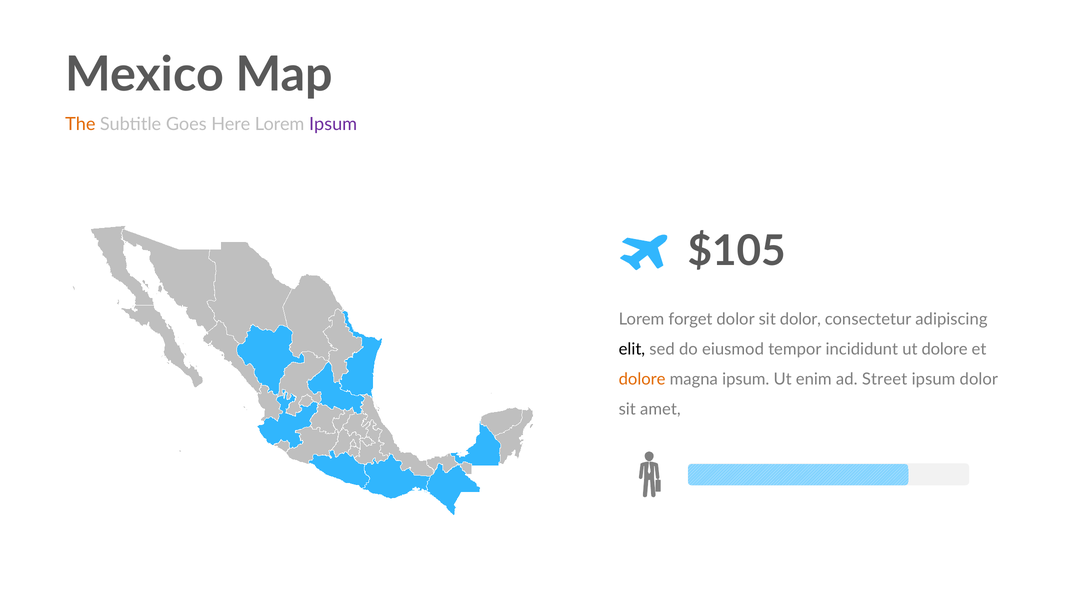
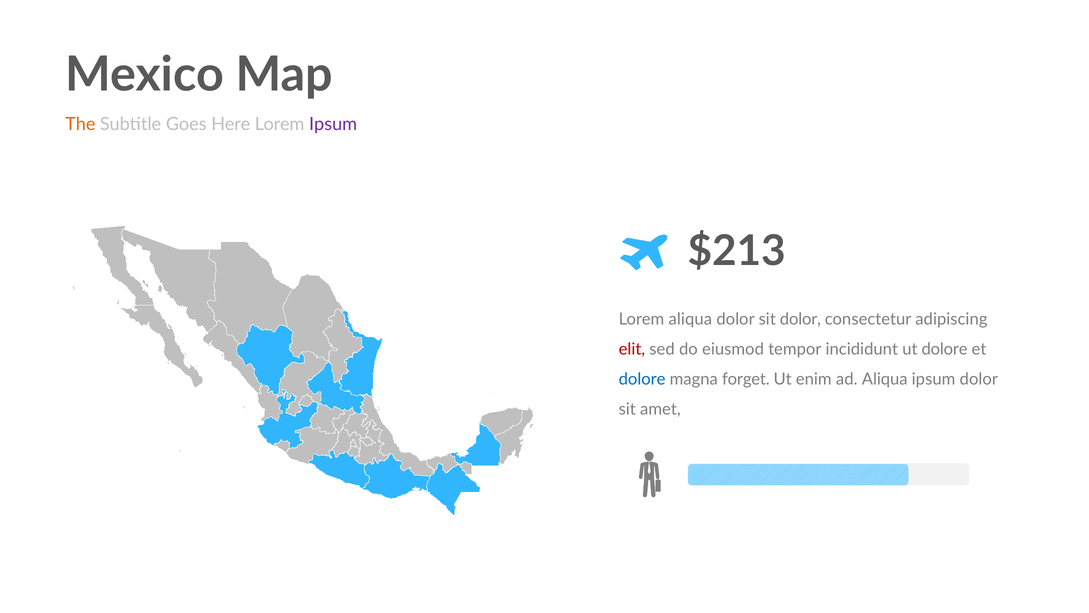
$105: $105 -> $213
Lorem forget: forget -> aliqua
elit colour: black -> red
dolore at (642, 379) colour: orange -> blue
magna ipsum: ipsum -> forget
ad Street: Street -> Aliqua
